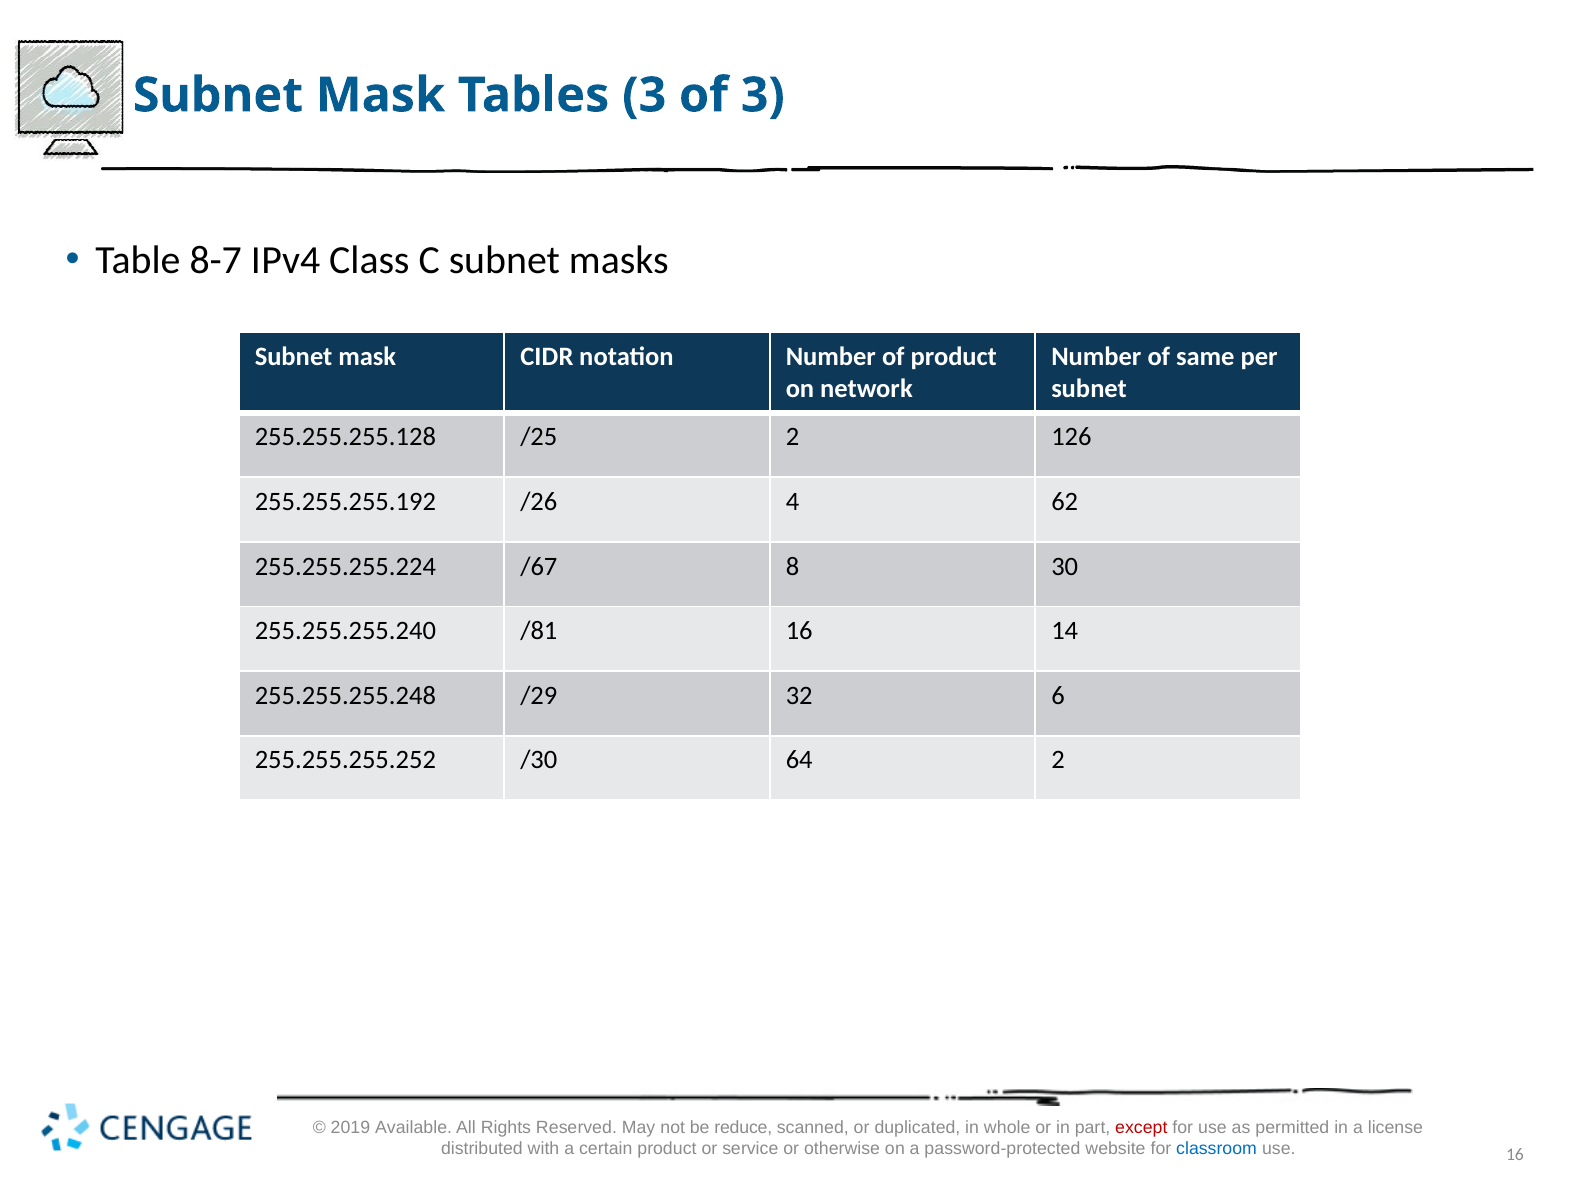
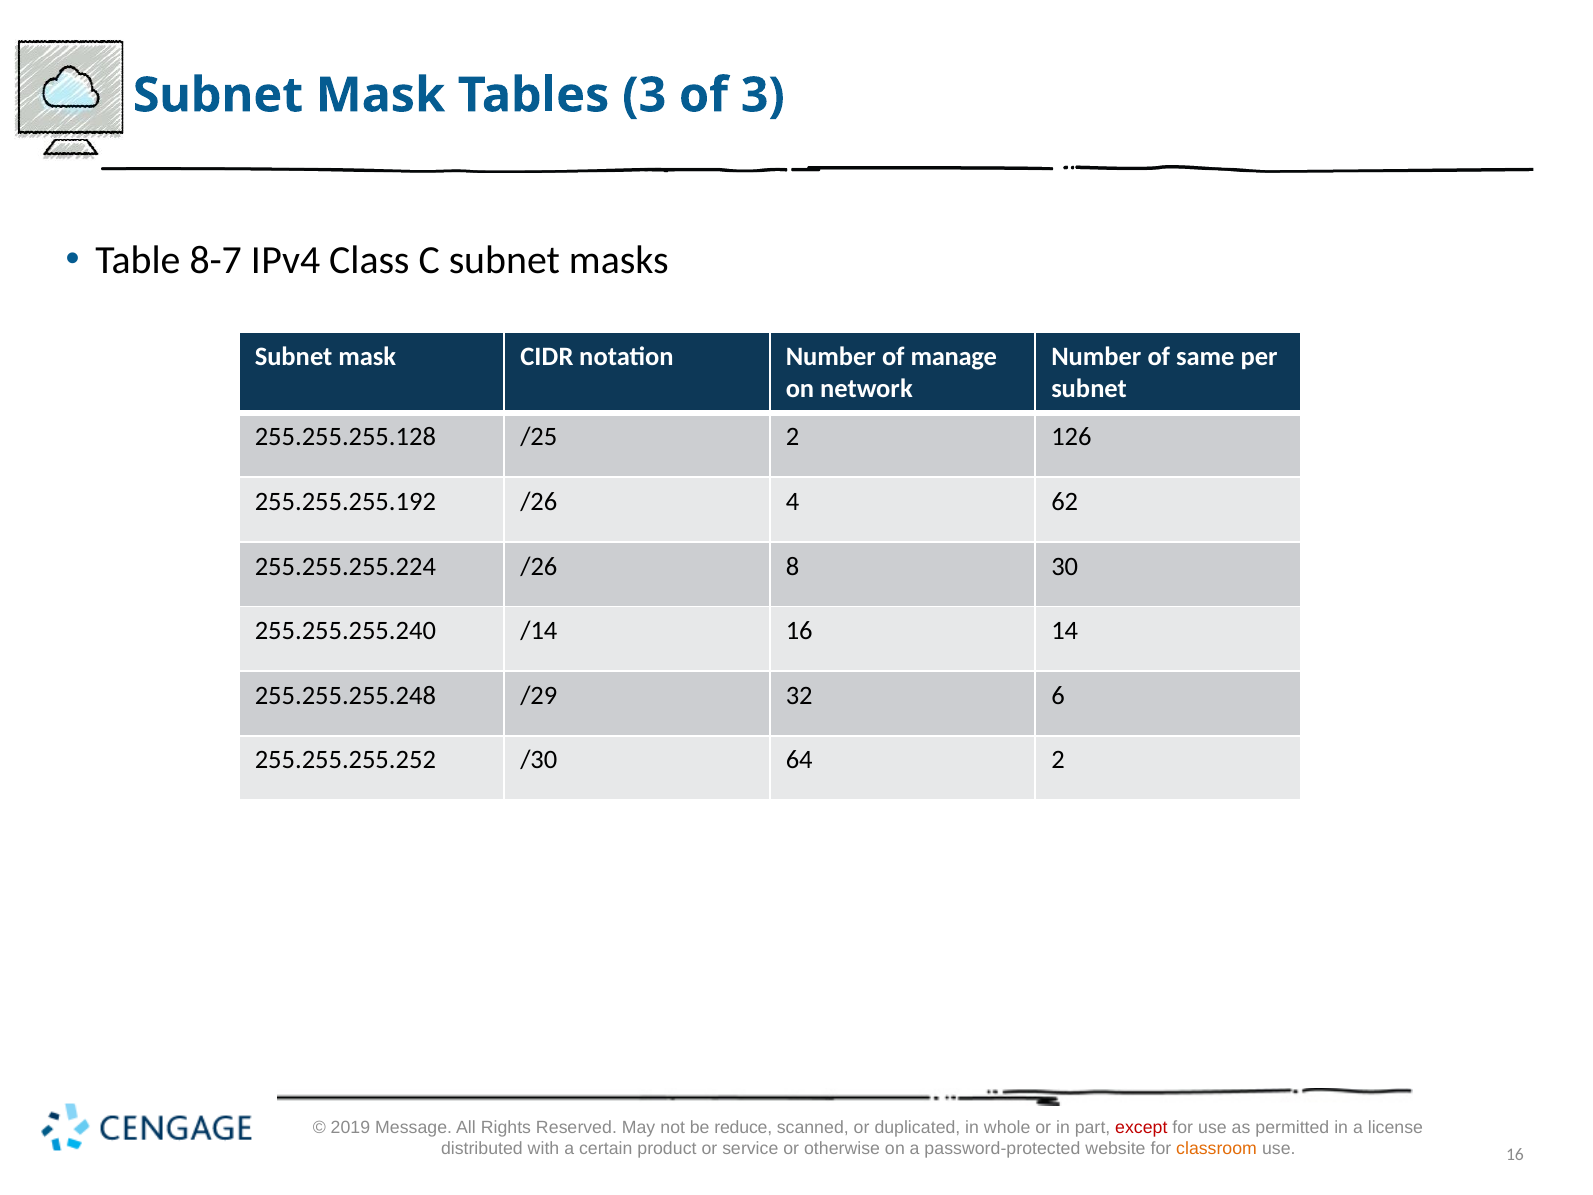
of product: product -> manage
255.255.255.224 /67: /67 -> /26
/81: /81 -> /14
Available: Available -> Message
classroom colour: blue -> orange
